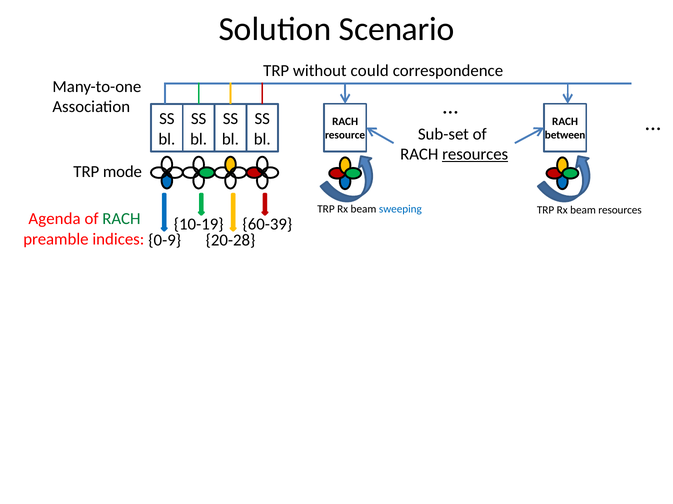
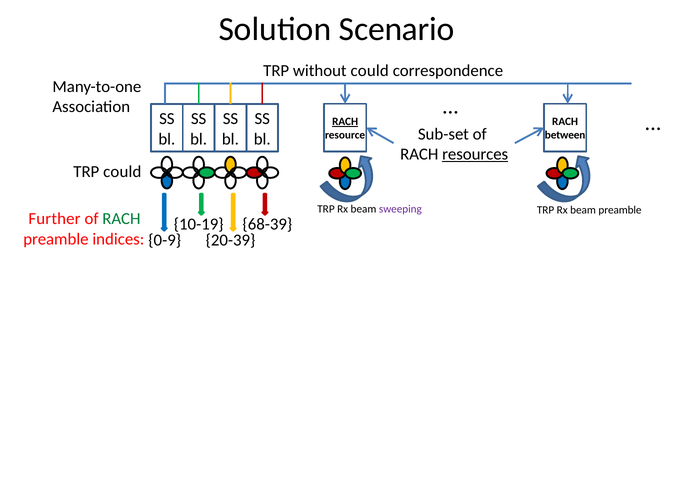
RACH at (345, 122) underline: none -> present
TRP mode: mode -> could
sweeping colour: blue -> purple
beam resources: resources -> preamble
Agenda: Agenda -> Further
60-39: 60-39 -> 68-39
20-28: 20-28 -> 20-39
